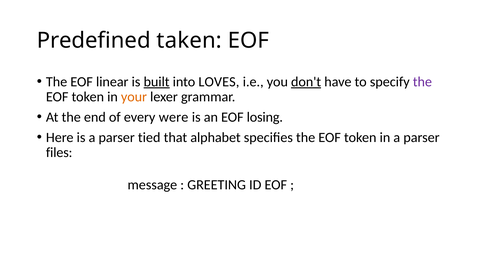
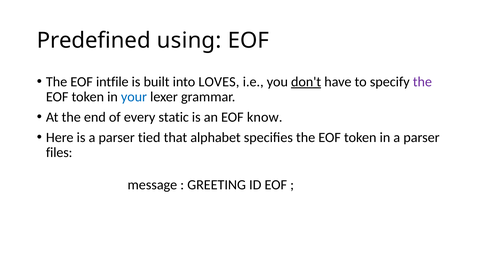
taken: taken -> using
linear: linear -> intfile
built underline: present -> none
your colour: orange -> blue
were: were -> static
losing: losing -> know
